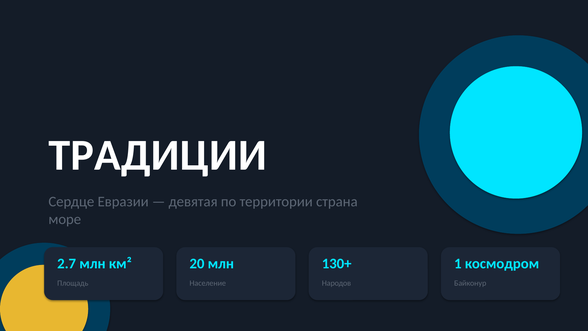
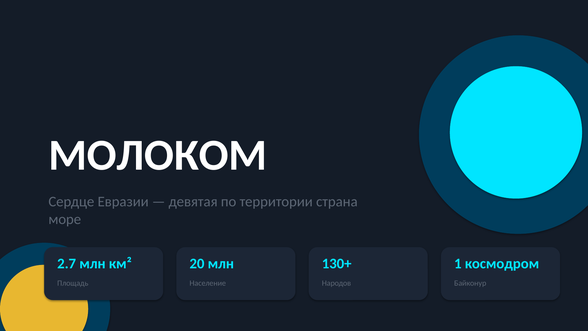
ТРАДИЦИИ: ТРАДИЦИИ -> МОЛОКОМ
